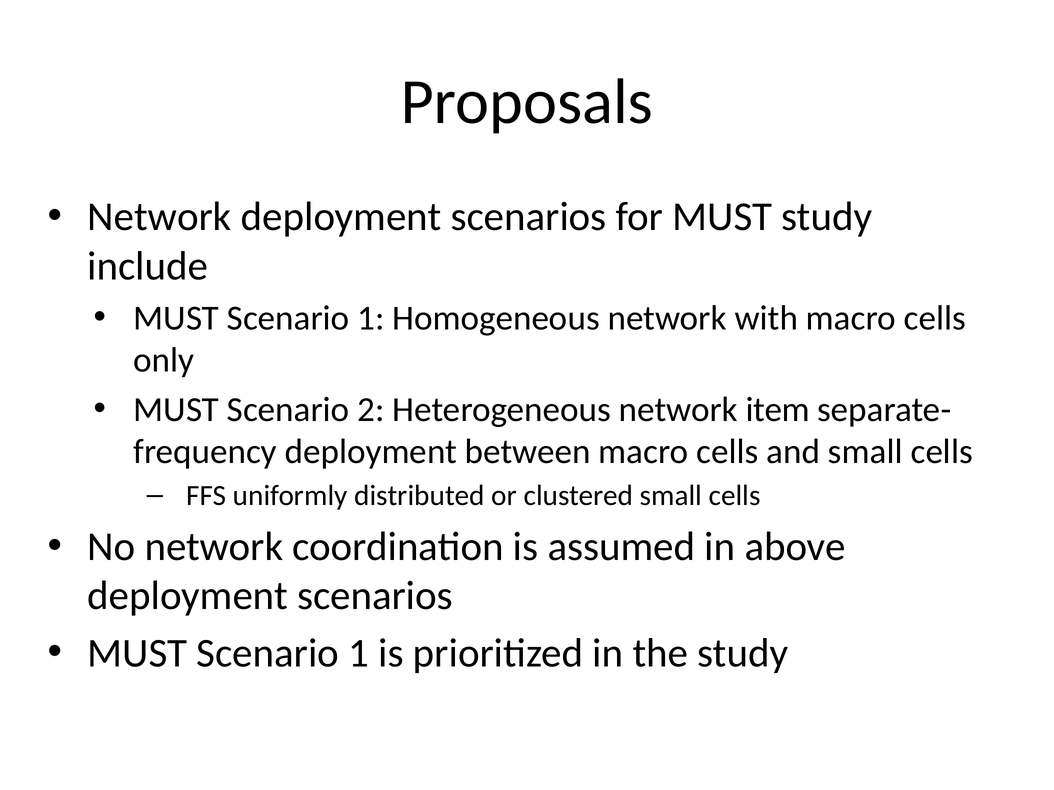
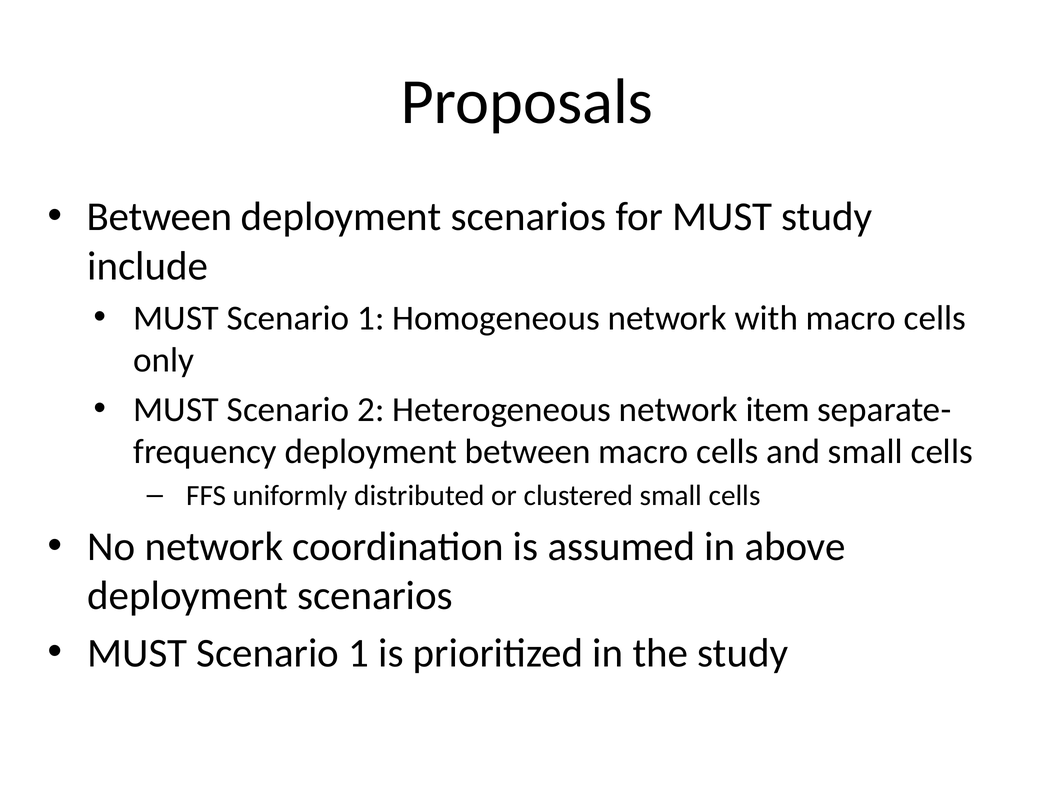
Network at (159, 217): Network -> Between
